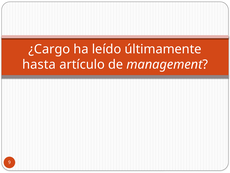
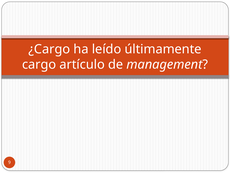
hasta: hasta -> cargo
